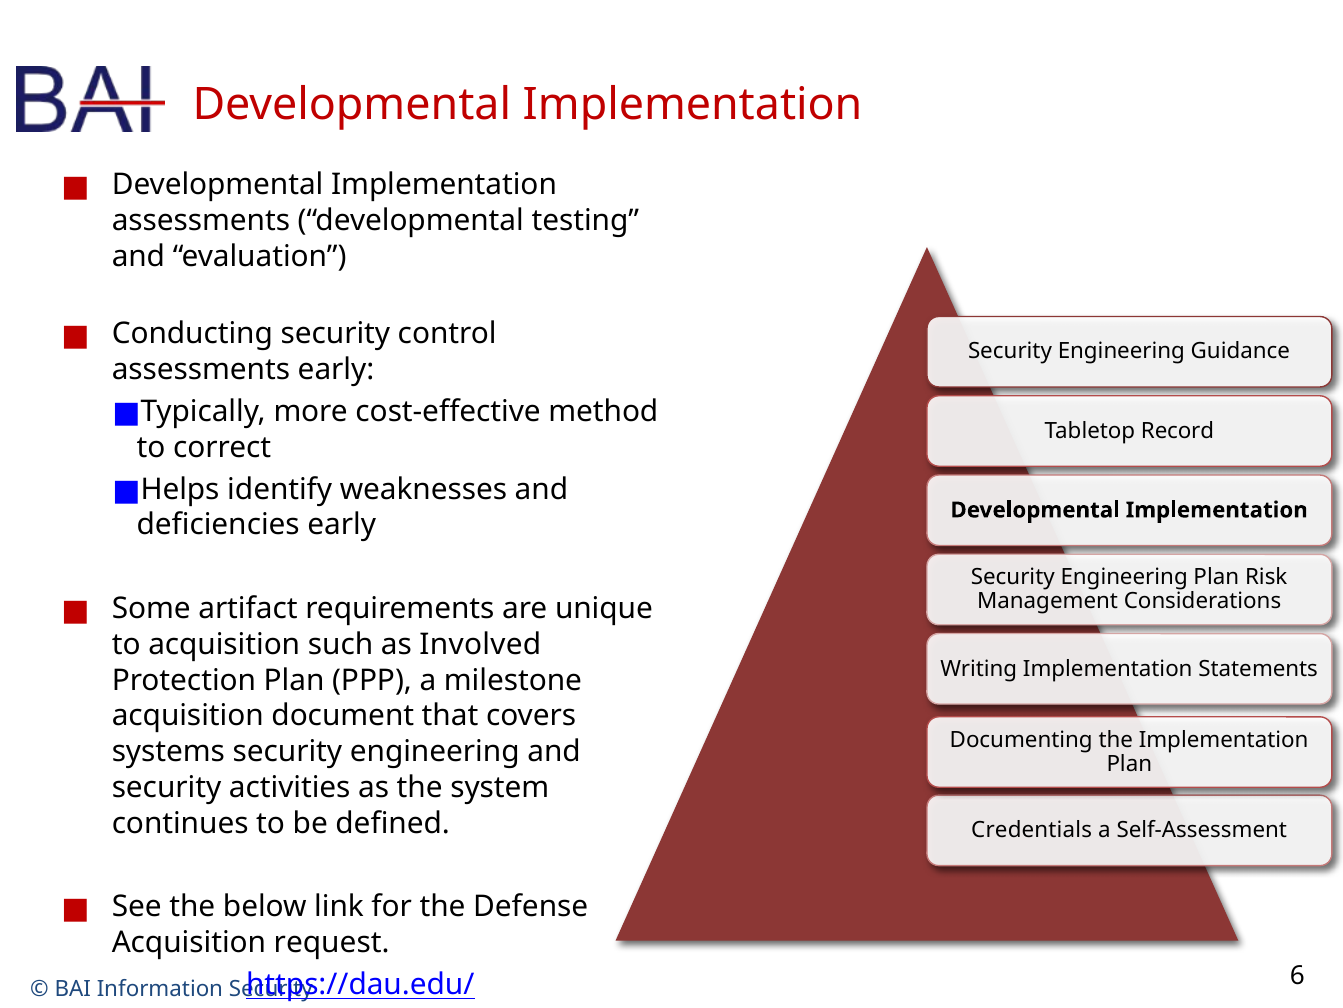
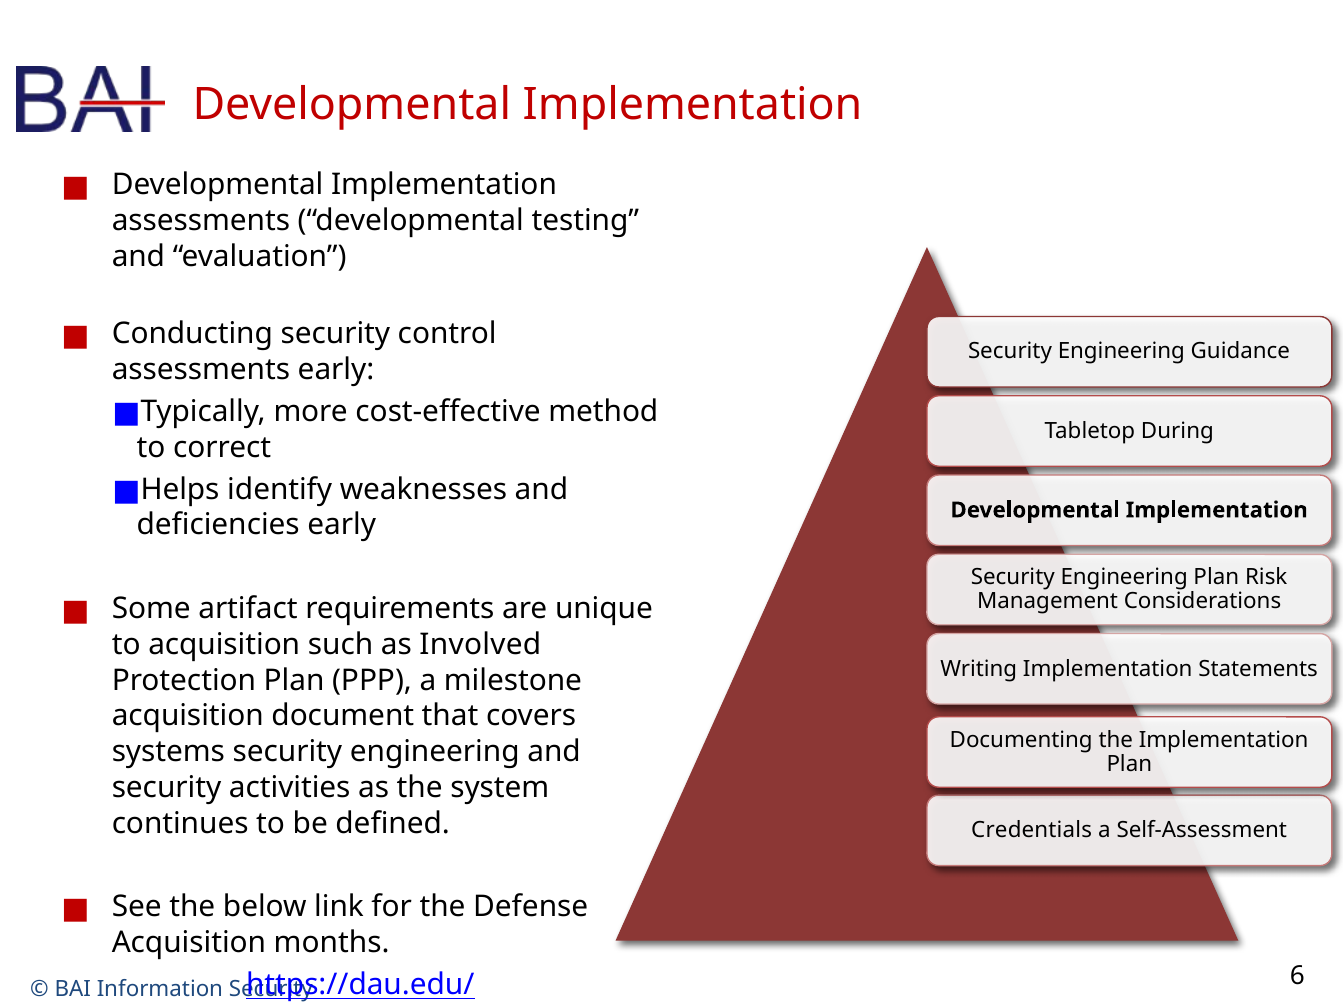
Record: Record -> During
request: request -> months
